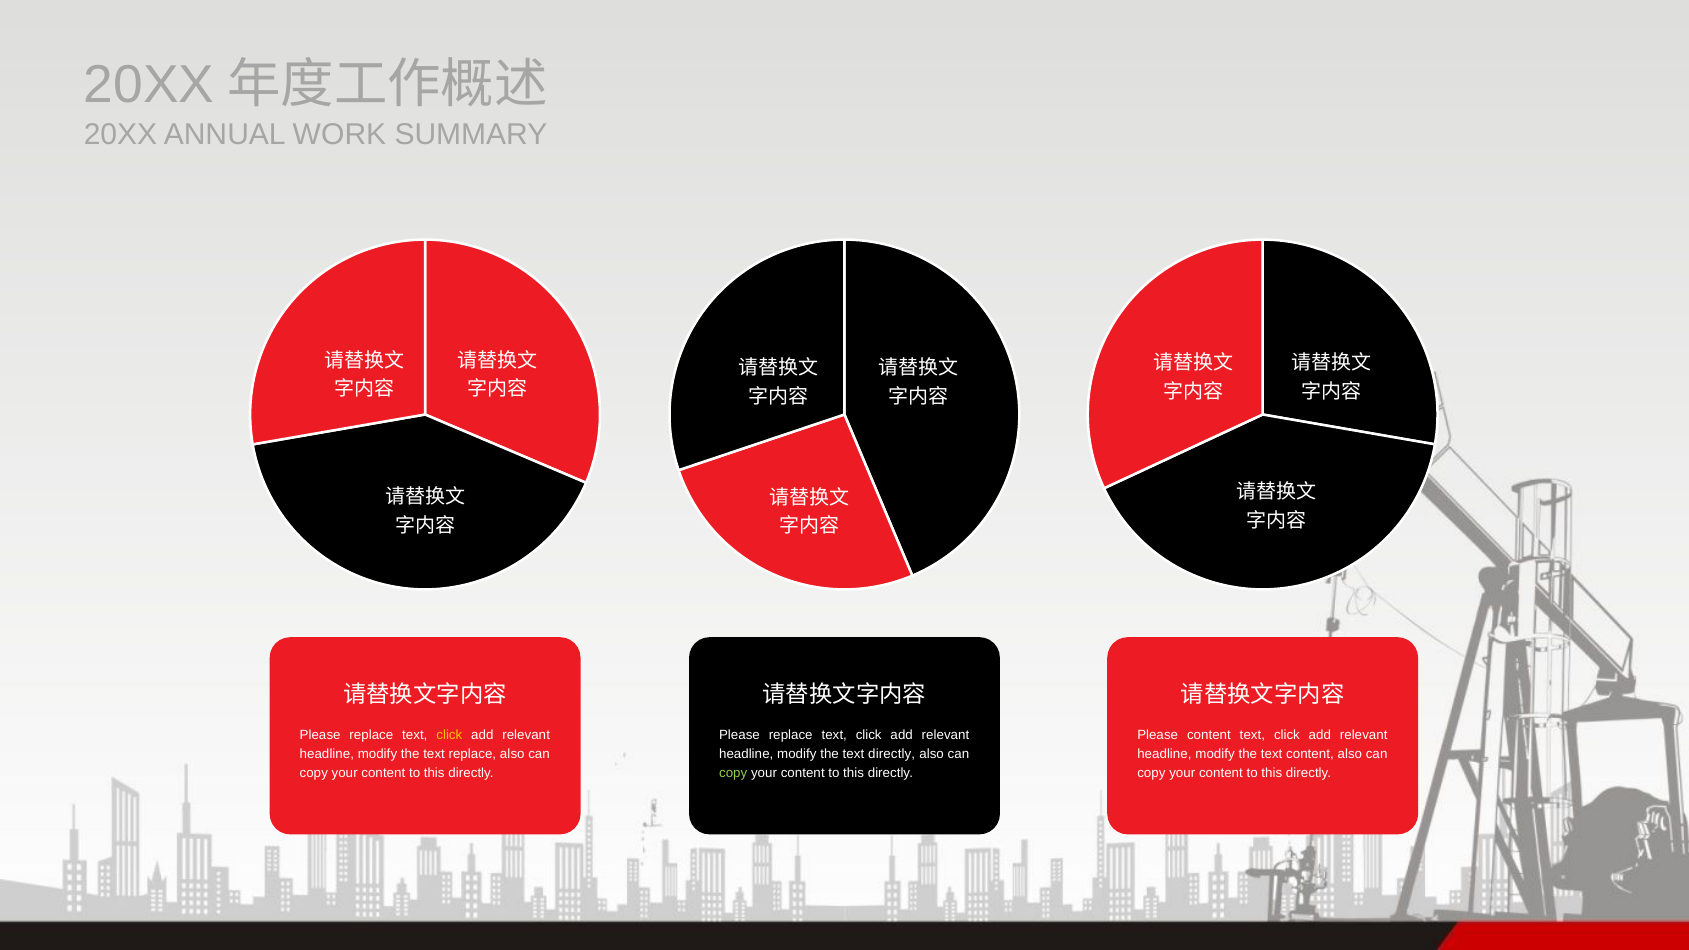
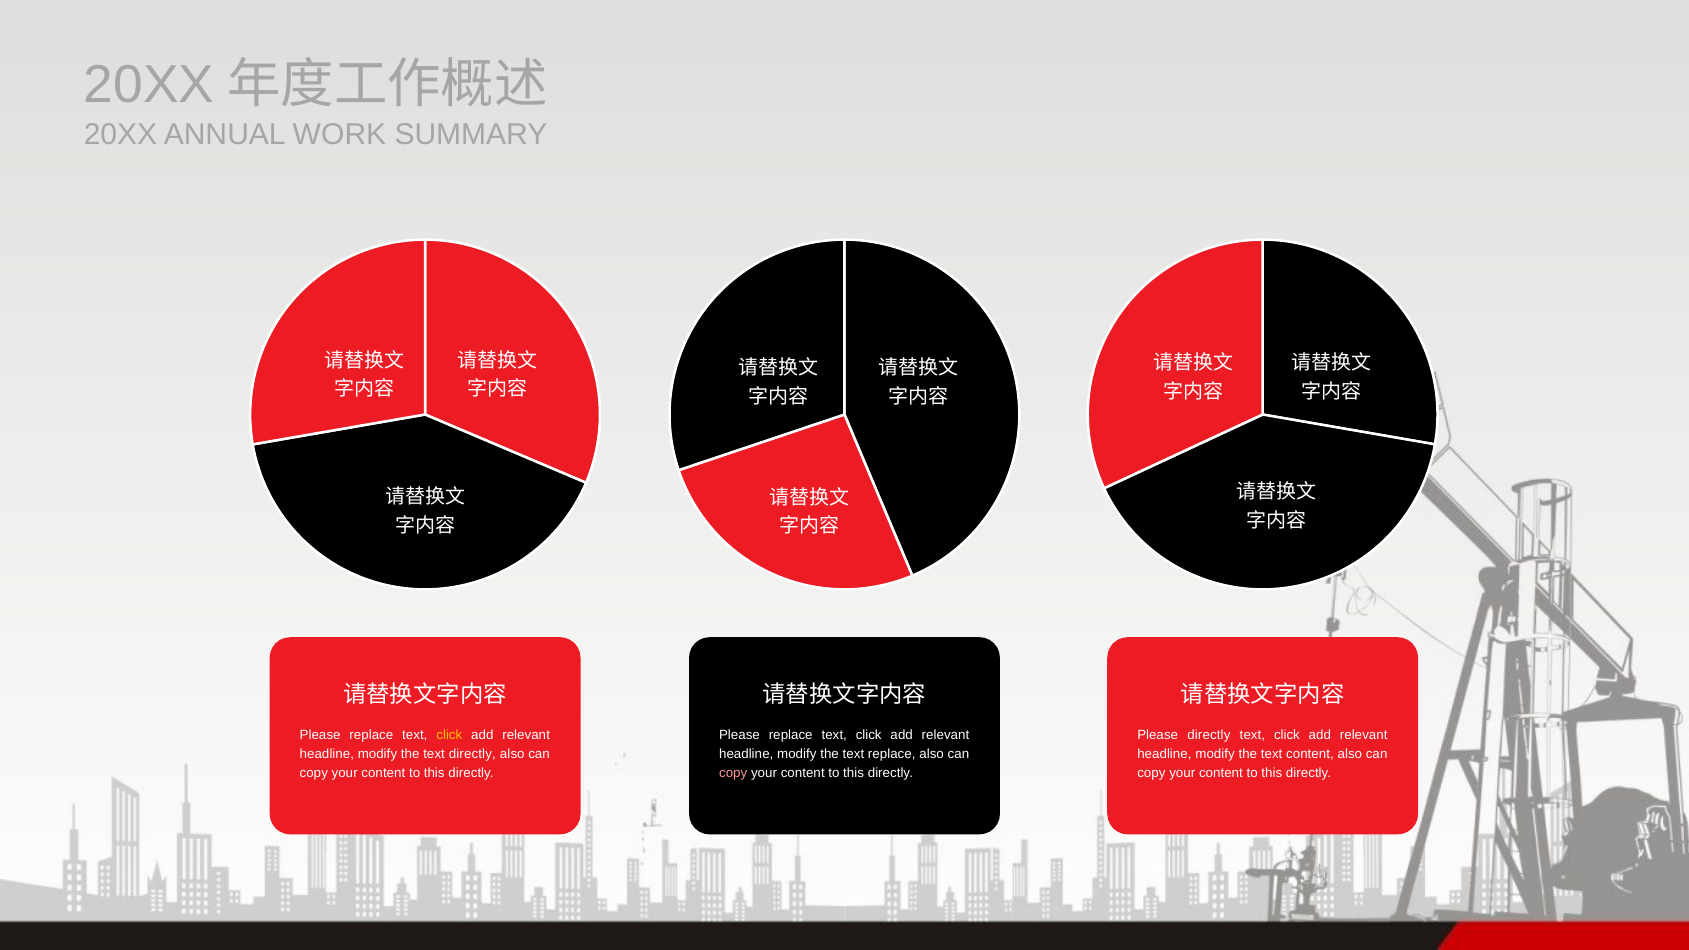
Please content: content -> directly
text replace: replace -> directly
text directly: directly -> replace
copy at (733, 773) colour: light green -> pink
